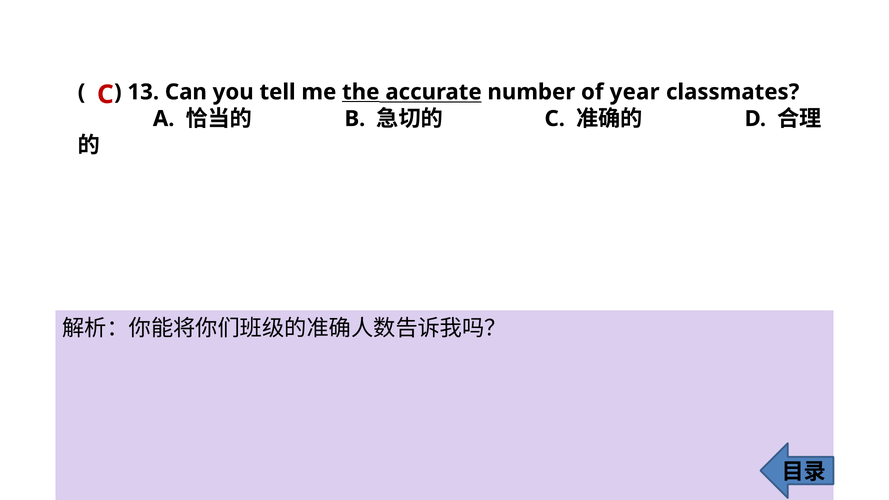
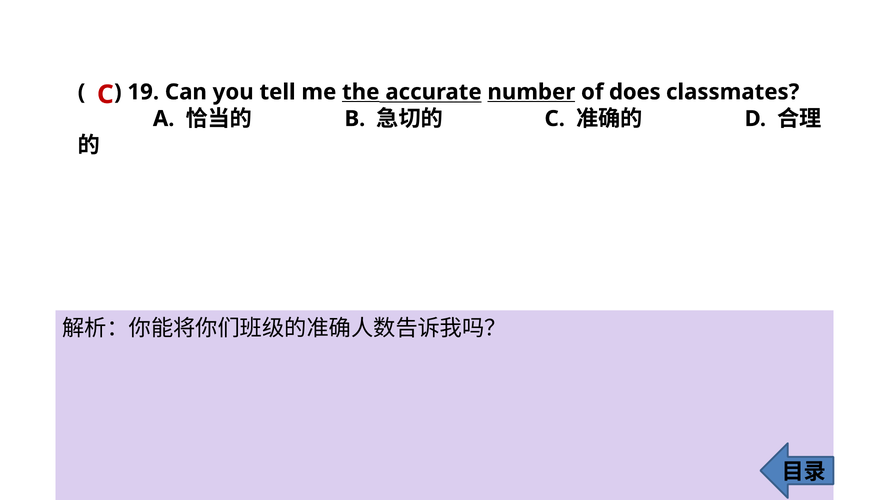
13: 13 -> 19
number underline: none -> present
year: year -> does
